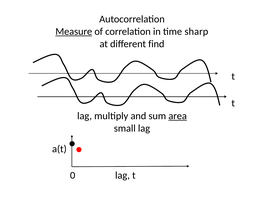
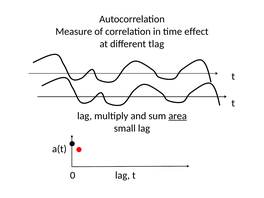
Measure underline: present -> none
sharp: sharp -> effect
find: find -> tlag
